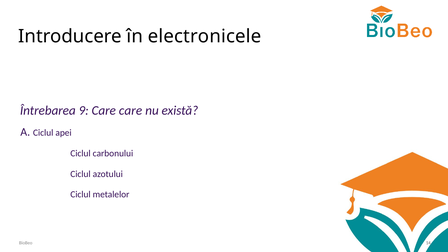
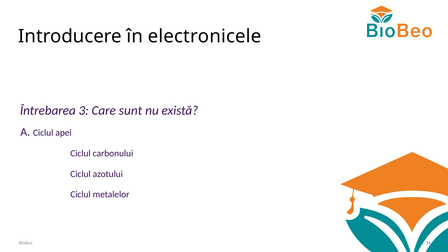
9: 9 -> 3
Care care: care -> sunt
